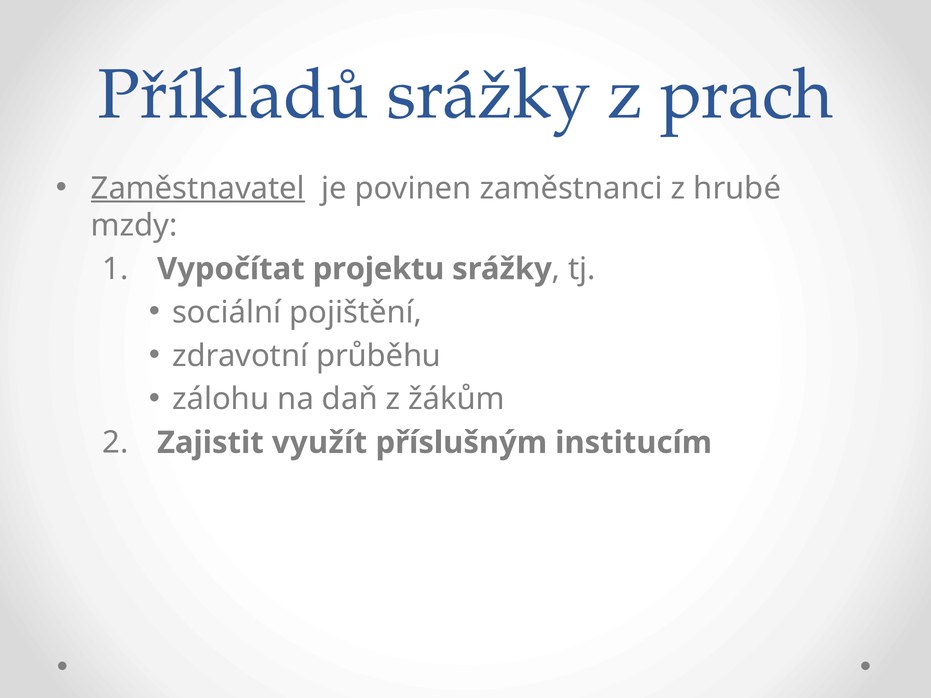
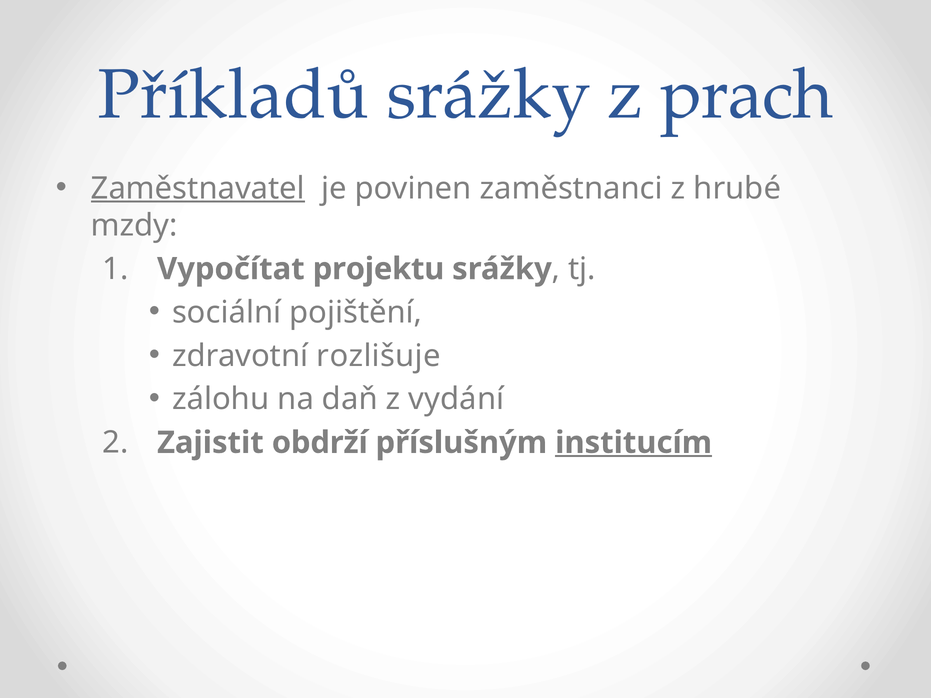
průběhu: průběhu -> rozlišuje
žákům: žákům -> vydání
využít: využít -> obdrží
institucím underline: none -> present
